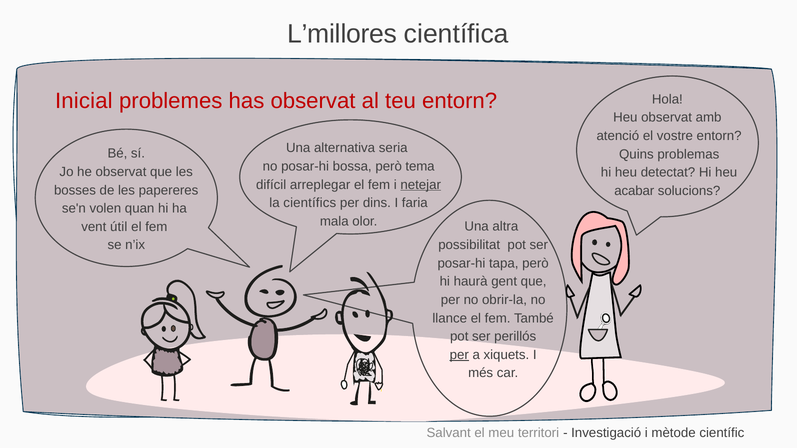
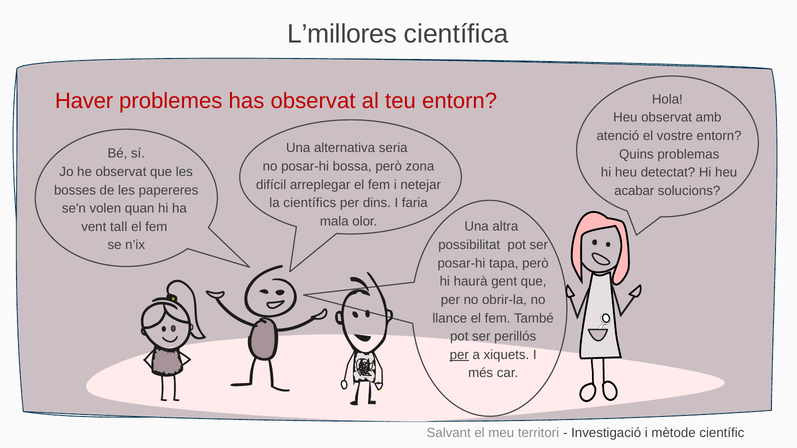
Inicial: Inicial -> Haver
tema: tema -> zona
netejar underline: present -> none
útil: útil -> tall
